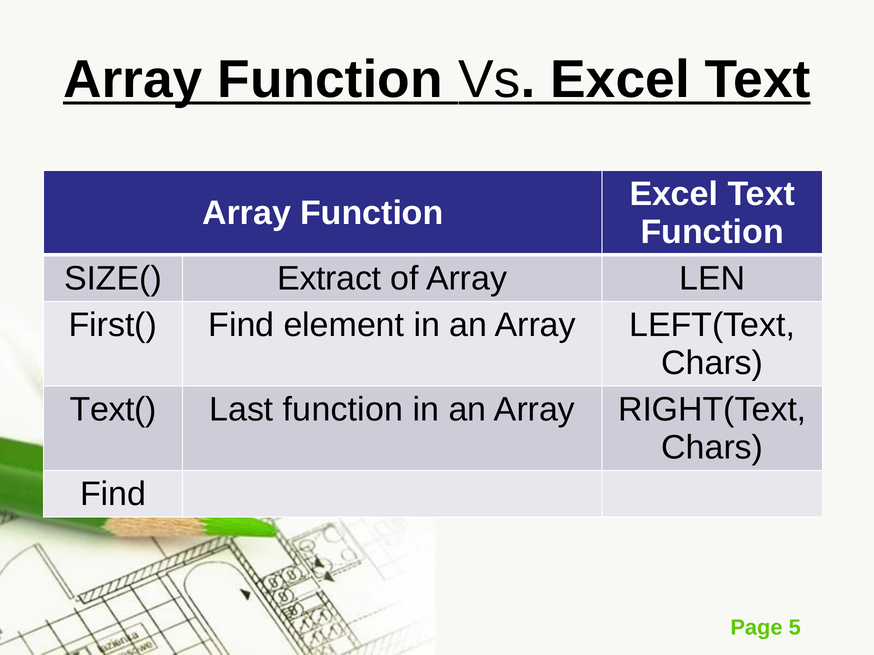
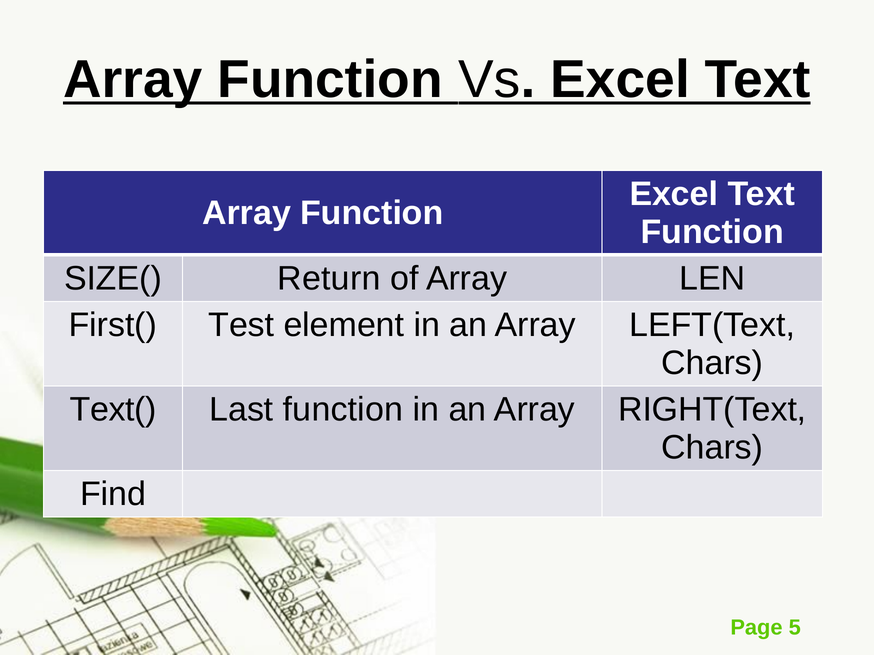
Extract: Extract -> Return
First( Find: Find -> Test
